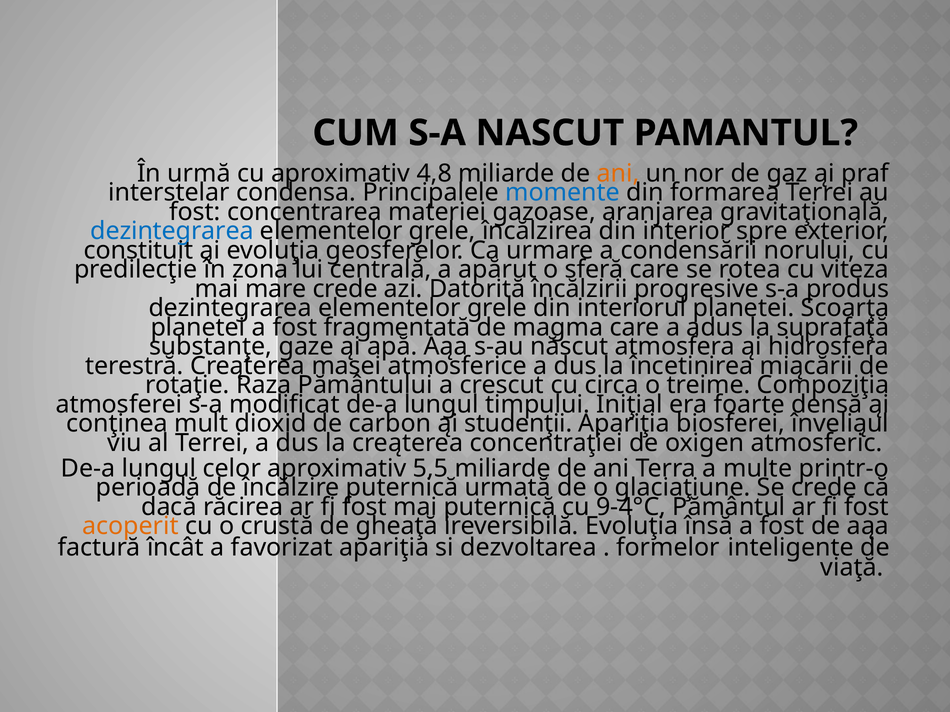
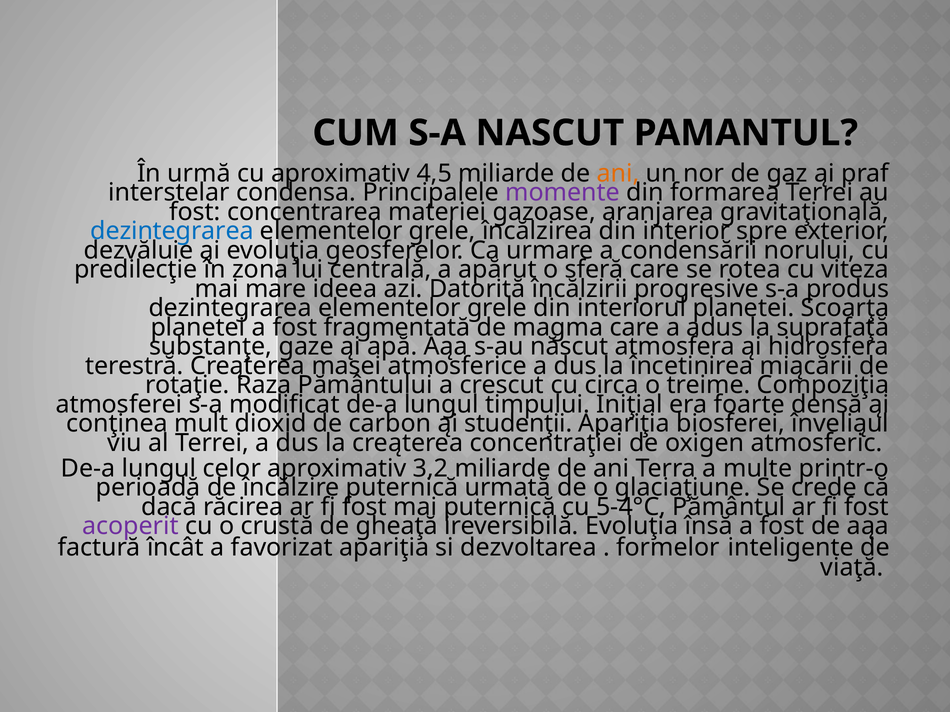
4,8: 4,8 -> 4,5
momente colour: blue -> purple
constituit: constituit -> dezvăluie
mare crede: crede -> ideea
5,5: 5,5 -> 3,2
9-4°C: 9-4°C -> 5-4°C
acoperit colour: orange -> purple
